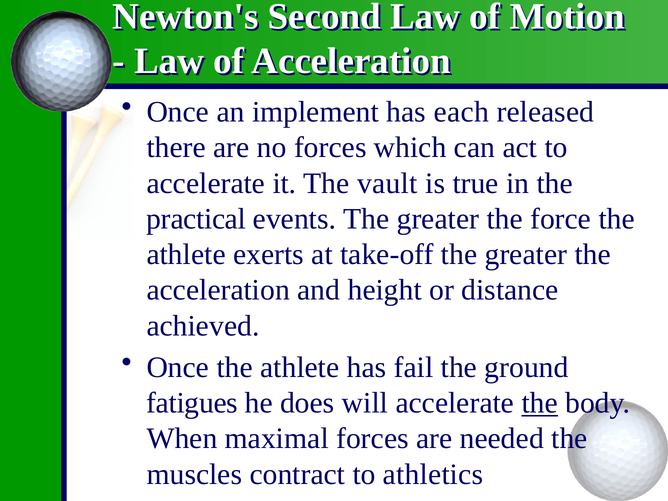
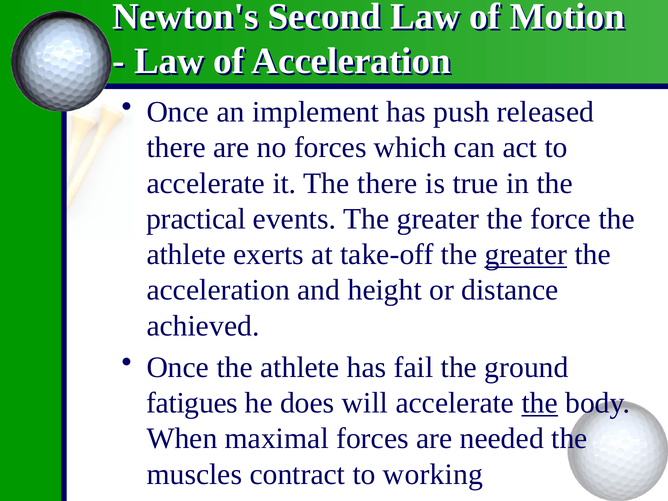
each: each -> push
The vault: vault -> there
greater at (526, 254) underline: none -> present
athletics: athletics -> working
